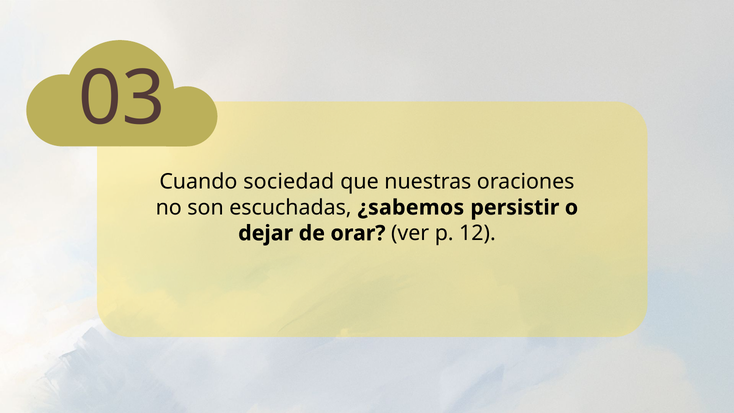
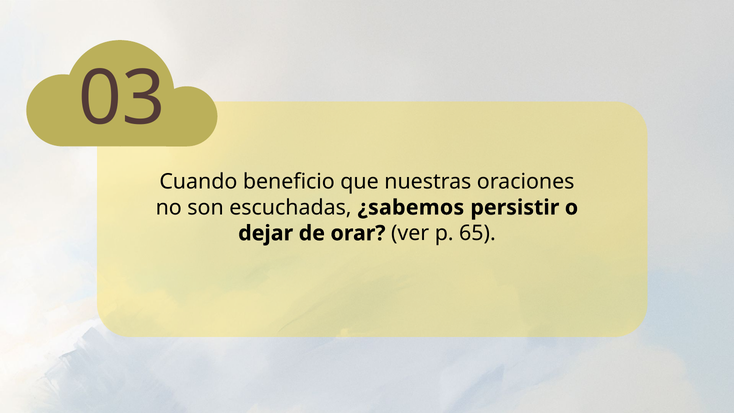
sociedad: sociedad -> beneficio
12: 12 -> 65
